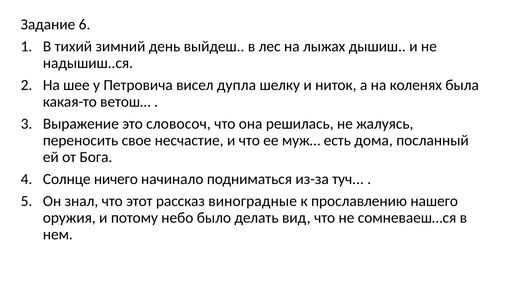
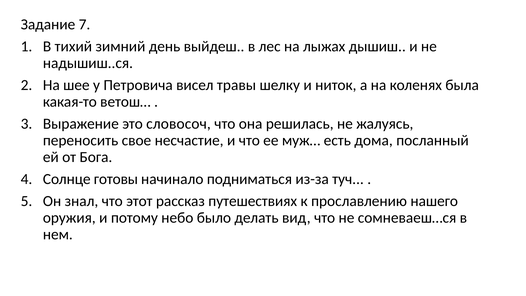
6: 6 -> 7
дупла: дупла -> травы
ничего: ничего -> готовы
виноградные: виноградные -> путешествиях
